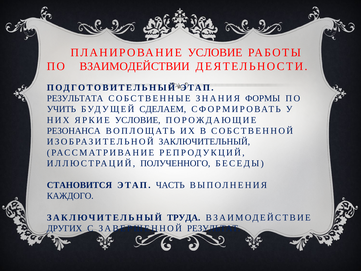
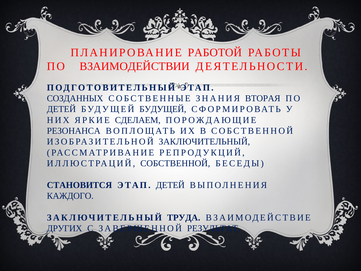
ПЛАНИРОВАНИЕ УСЛОВИЕ: УСЛОВИЕ -> РАБОТОЙ
РЕЗУЛЬТАТА: РЕЗУЛЬТАТА -> СОЗДАННЫХ
ФОРМЫ: ФОРМЫ -> ВТОРАЯ
УЧИТЬ at (61, 109): УЧИТЬ -> ДЕТЕЙ
БУДУЩЕЙ СДЕЛАЕМ: СДЕЛАЕМ -> БУДУЩЕЙ
ЯРКИЕ УСЛОВИЕ: УСЛОВИЕ -> СДЕЛАЕМ
ИЛЛЮСТРАЦИЙ ПОЛУЧЕННОГО: ПОЛУЧЕННОГО -> СОБСТВЕННОЙ
ЭТАП ЧАСТЬ: ЧАСТЬ -> ДЕТЕЙ
